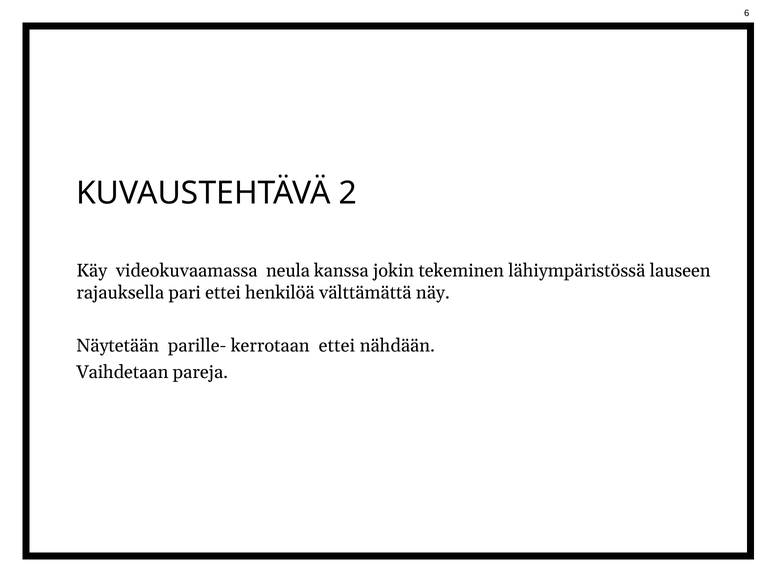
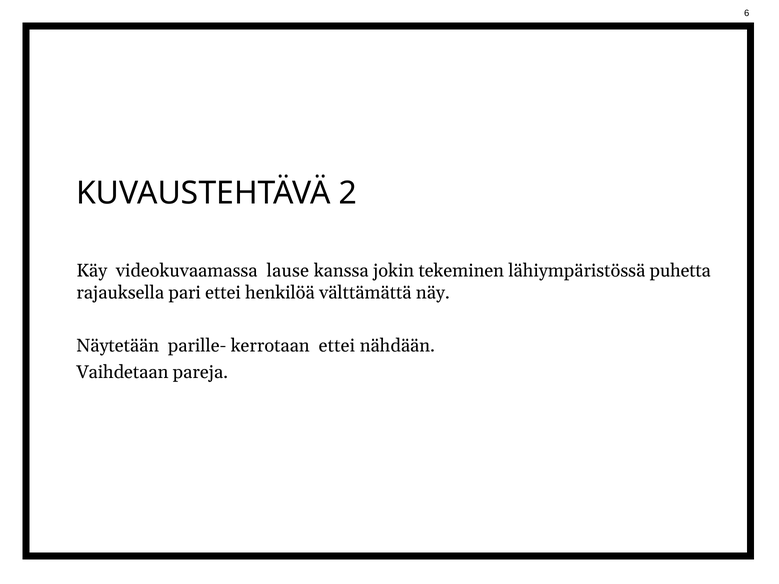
neula: neula -> lause
lauseen: lauseen -> puhetta
